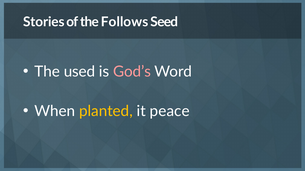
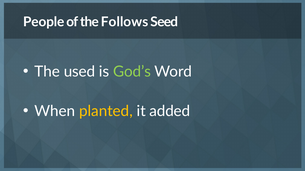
Stories: Stories -> People
God’s colour: pink -> light green
peace: peace -> added
